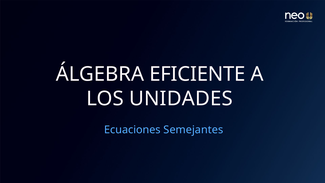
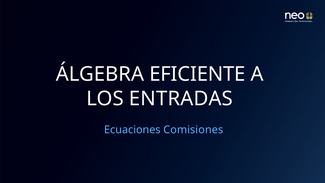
UNIDADES: UNIDADES -> ENTRADAS
Semejantes: Semejantes -> Comisiones
